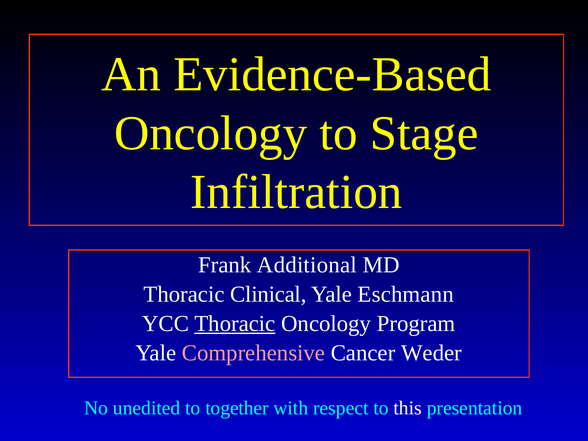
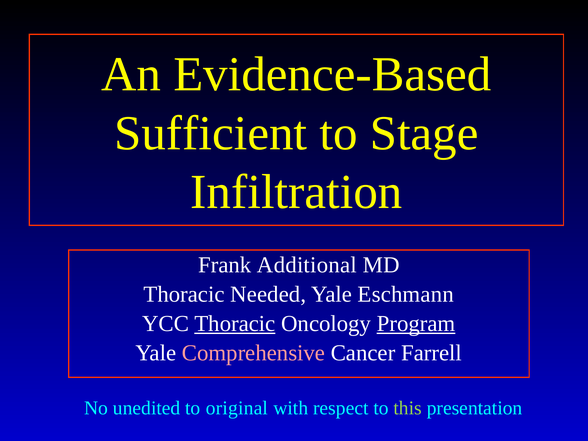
Oncology at (211, 133): Oncology -> Sufficient
Clinical: Clinical -> Needed
Program underline: none -> present
Weder: Weder -> Farrell
together: together -> original
this colour: white -> light green
